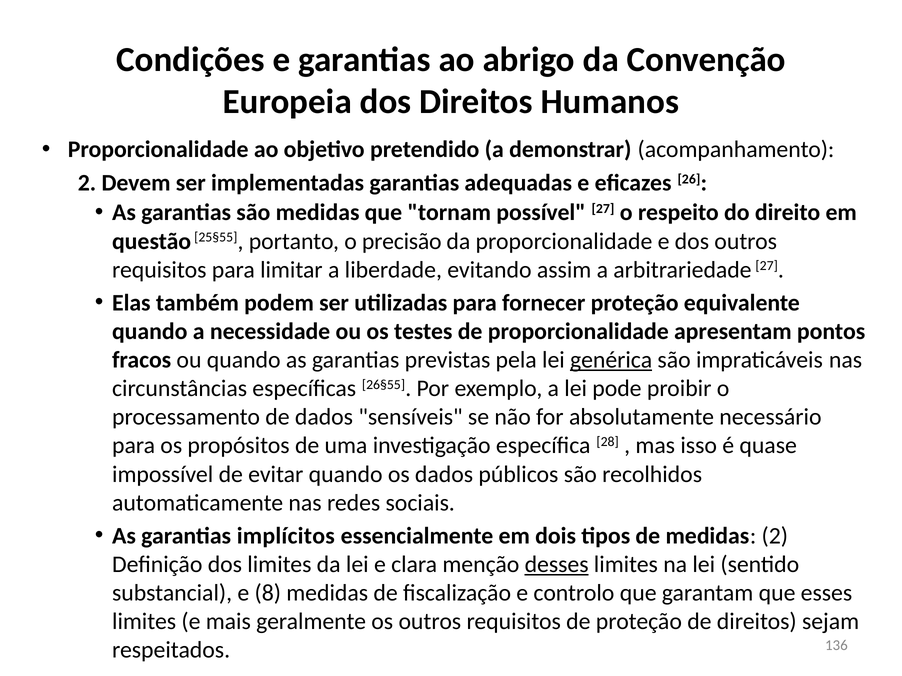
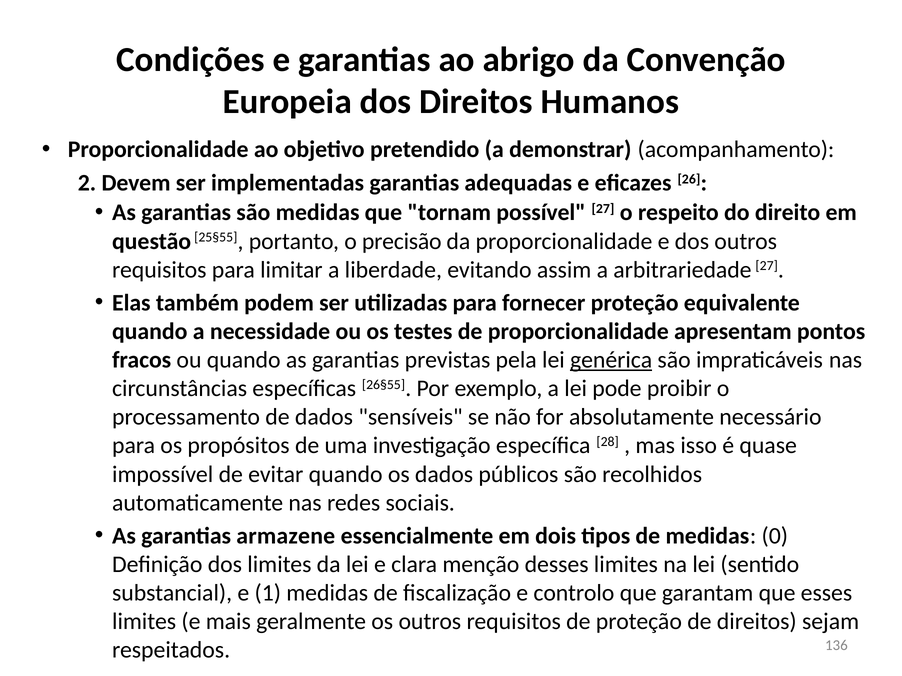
implícitos: implícitos -> armazene
medidas 2: 2 -> 0
desses underline: present -> none
8: 8 -> 1
